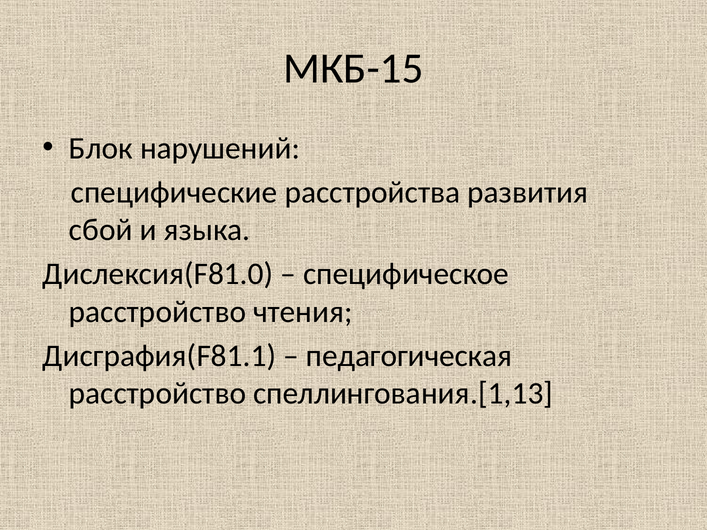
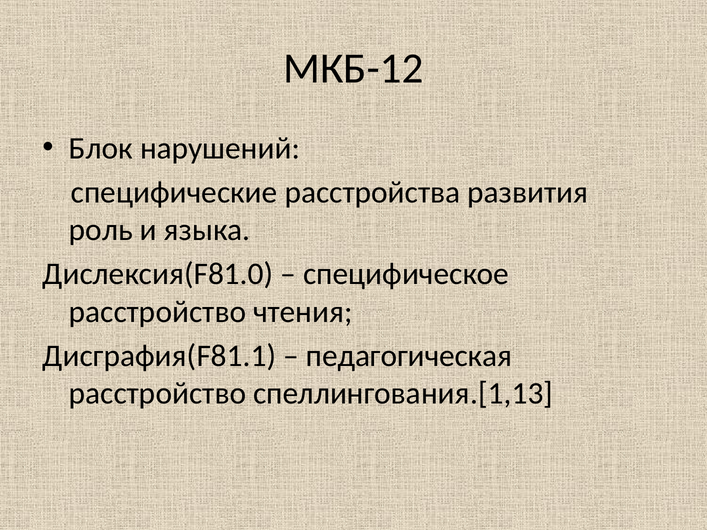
МКБ-15: МКБ-15 -> МКБ-12
сбой: сбой -> роль
